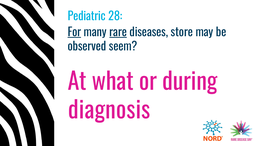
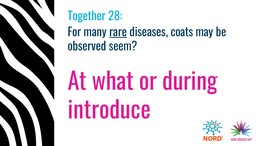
Pediatric: Pediatric -> Together
For underline: present -> none
store: store -> coats
diagnosis: diagnosis -> introduce
